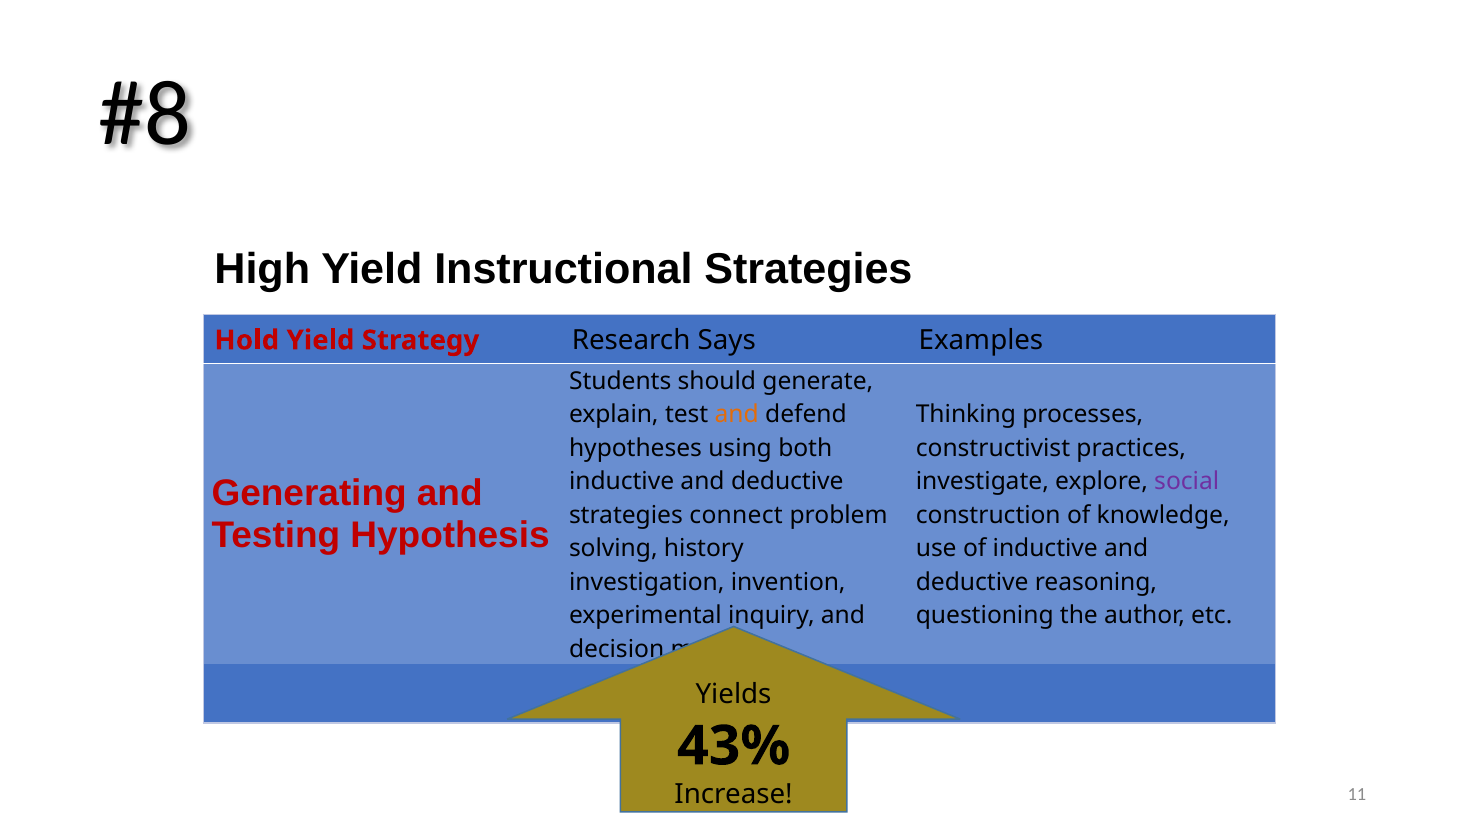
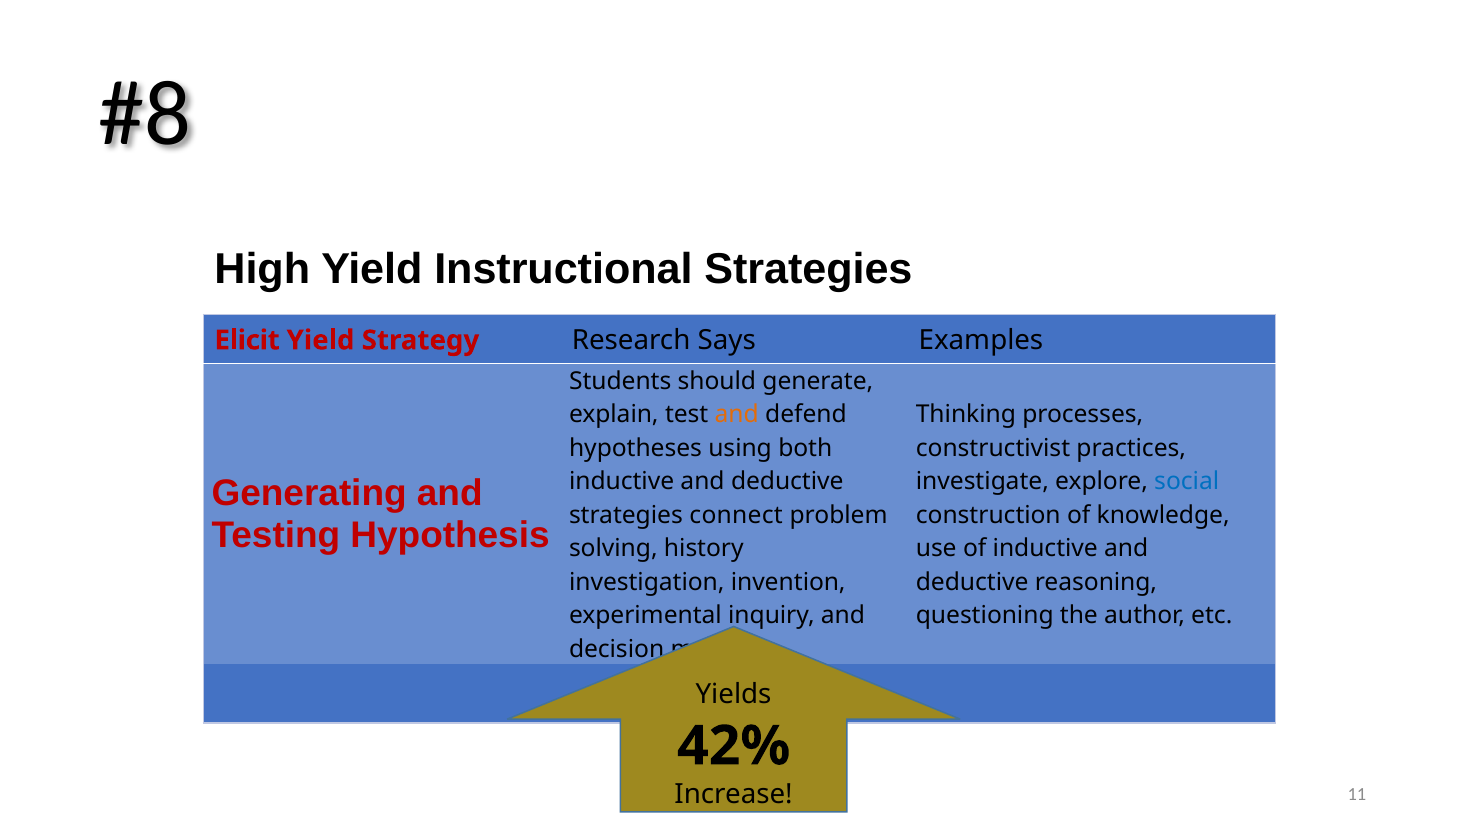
Hold: Hold -> Elicit
social colour: purple -> blue
43%: 43% -> 42%
